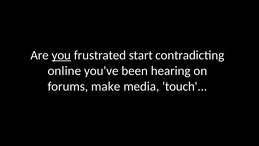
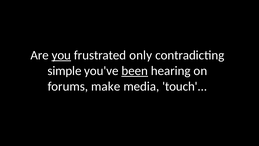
start: start -> only
online: online -> simple
been underline: none -> present
